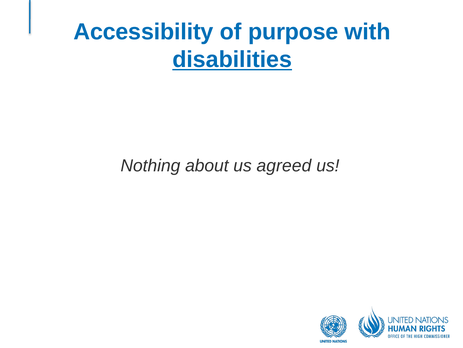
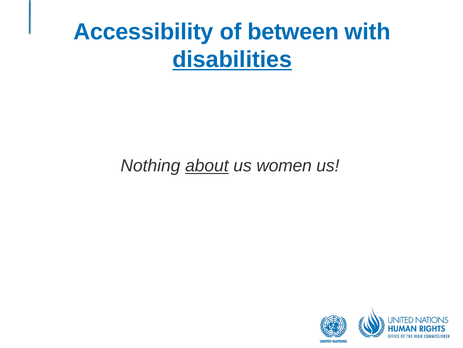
purpose: purpose -> between
about underline: none -> present
agreed: agreed -> women
